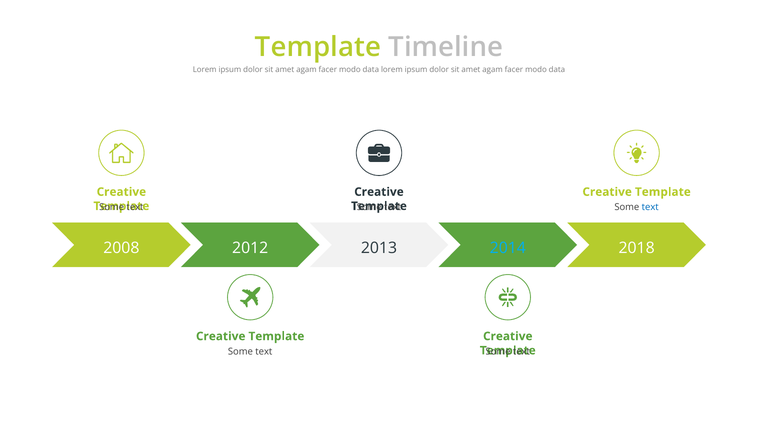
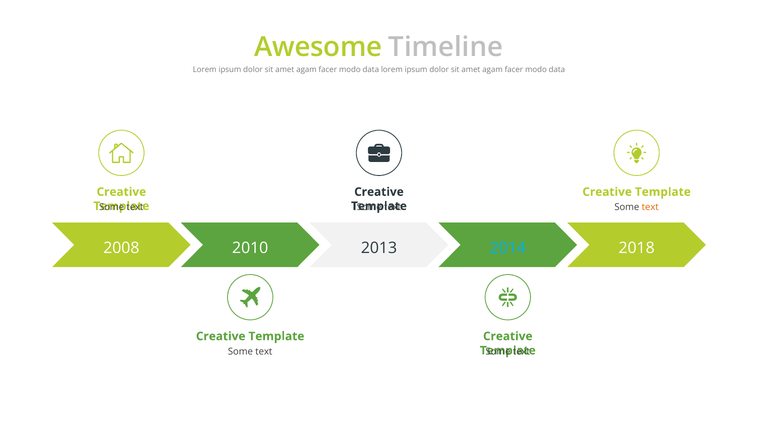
Template at (318, 47): Template -> Awesome
text at (650, 207) colour: blue -> orange
2012: 2012 -> 2010
